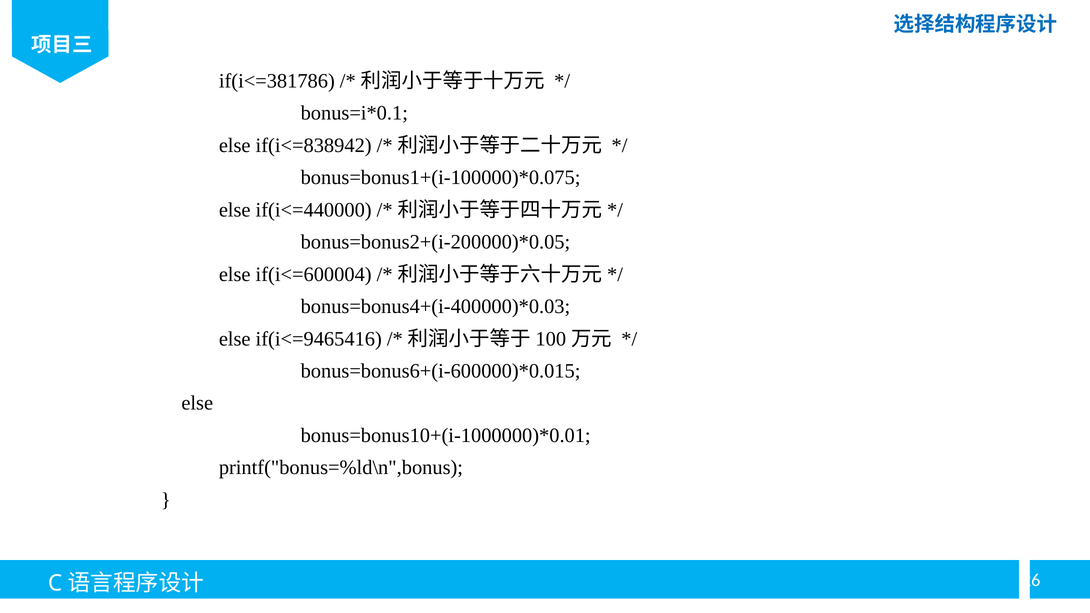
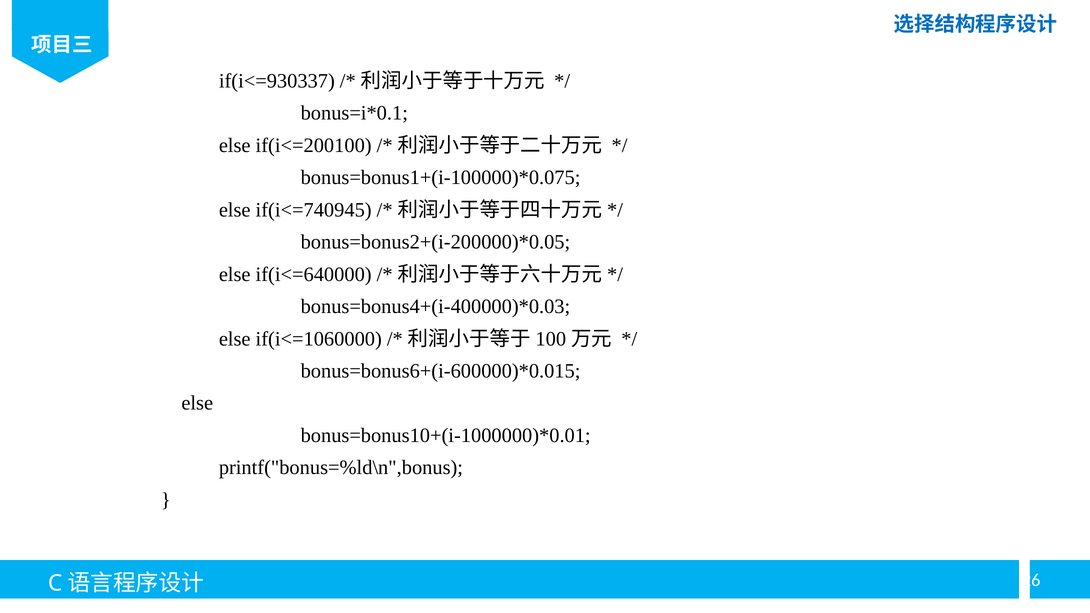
if(i<=381786: if(i<=381786 -> if(i<=930337
if(i<=838942: if(i<=838942 -> if(i<=200100
if(i<=440000: if(i<=440000 -> if(i<=740945
if(i<=600004: if(i<=600004 -> if(i<=640000
if(i<=9465416: if(i<=9465416 -> if(i<=1060000
